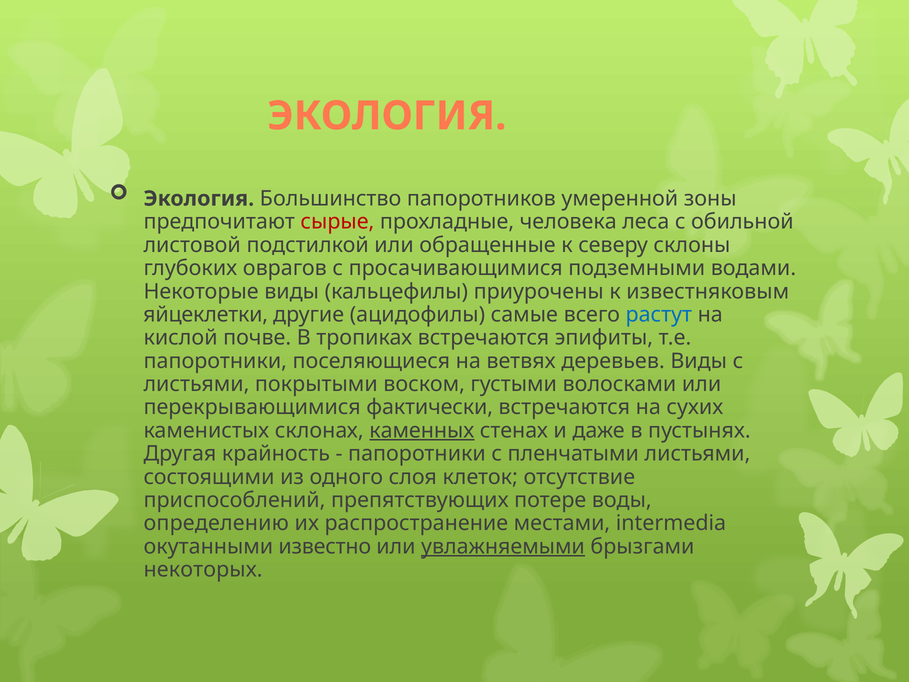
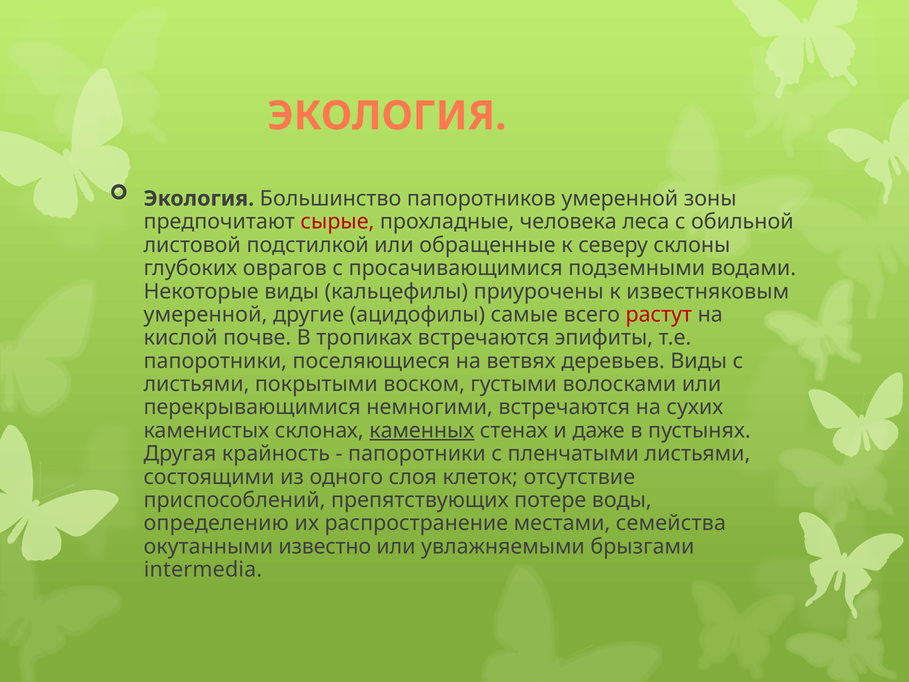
яйцеклетки at (206, 314): яйцеклетки -> умеренной
растут colour: blue -> red
фактически: фактически -> немногими
intermedia: intermedia -> семейства
увлажняемыми underline: present -> none
некоторых: некоторых -> intermedia
